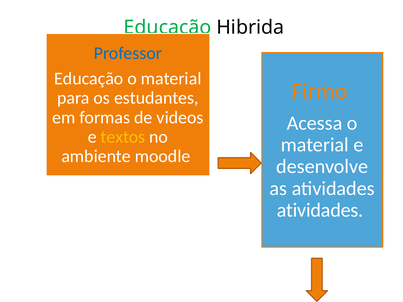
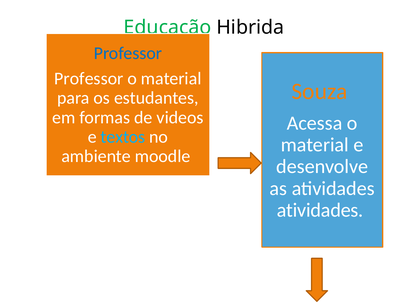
Educação at (89, 79): Educação -> Professor
Firmo: Firmo -> Souza
textos colour: yellow -> light blue
